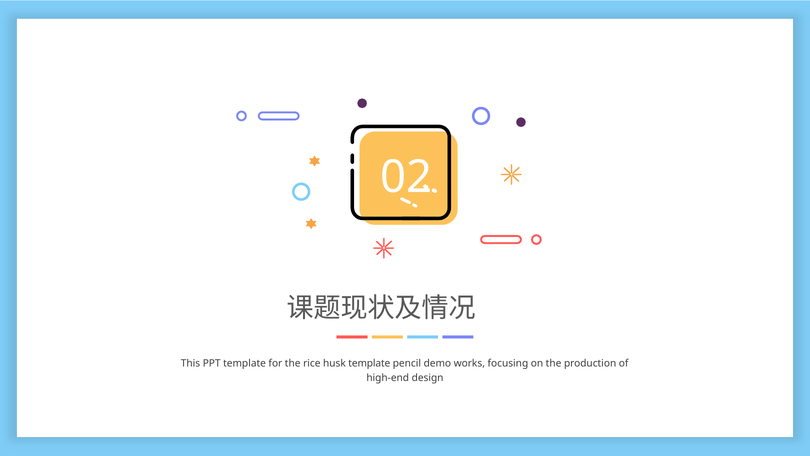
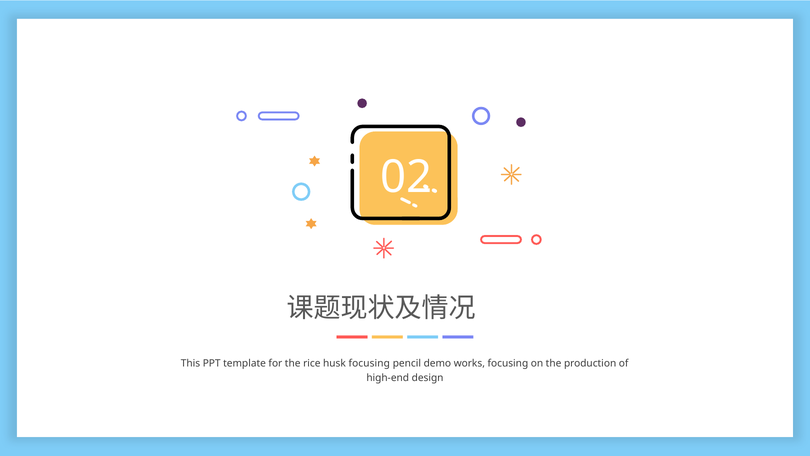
husk template: template -> focusing
